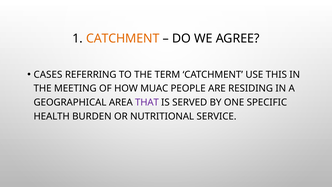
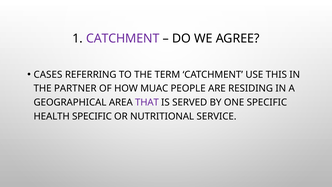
CATCHMENT at (123, 38) colour: orange -> purple
MEETING: MEETING -> PARTNER
HEALTH BURDEN: BURDEN -> SPECIFIC
